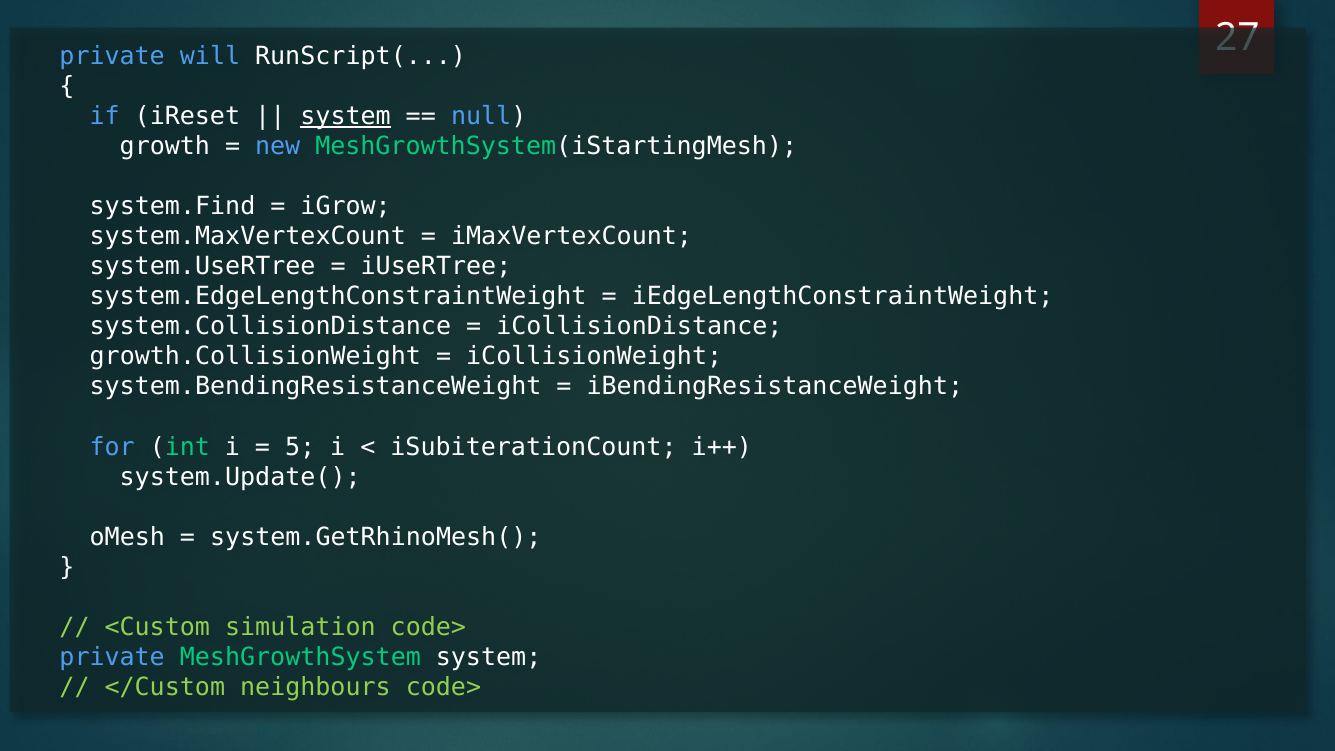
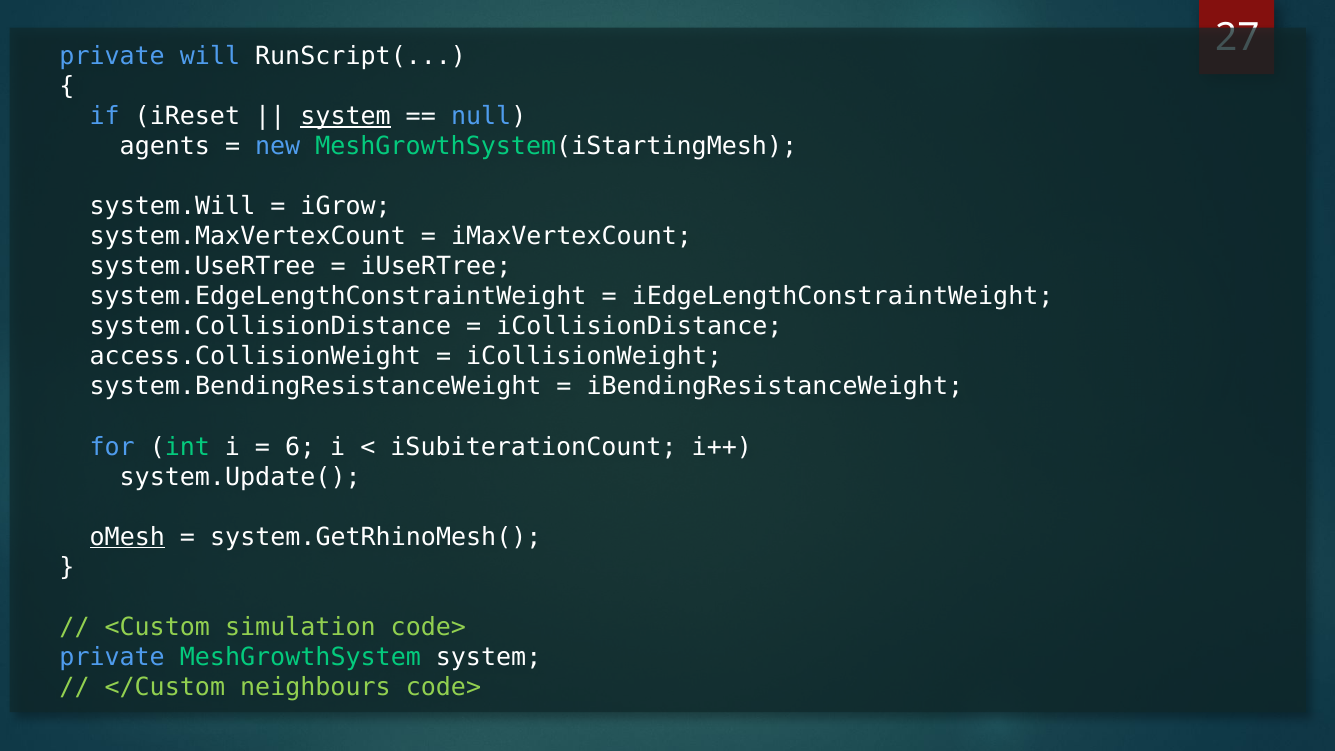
growth: growth -> agents
system.Find: system.Find -> system.Will
growth.CollisionWeight: growth.CollisionWeight -> access.CollisionWeight
5: 5 -> 6
oMesh underline: none -> present
